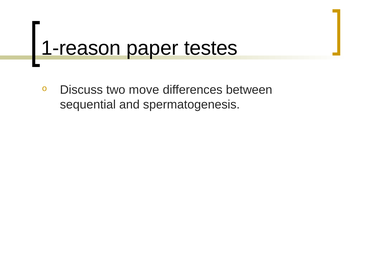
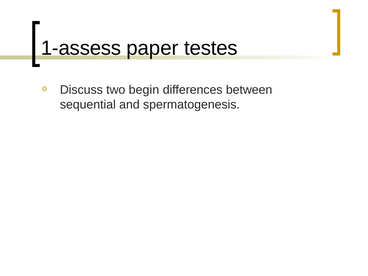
1-reason: 1-reason -> 1-assess
move: move -> begin
